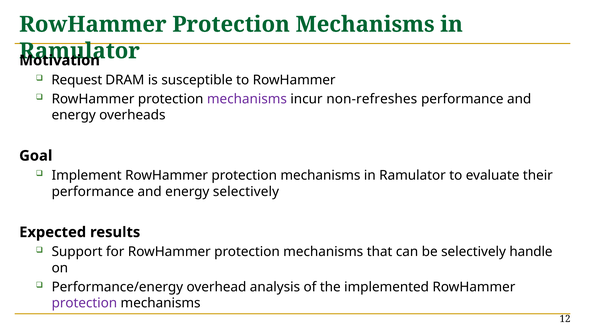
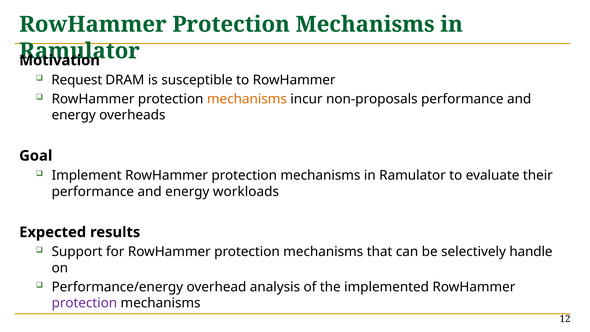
mechanisms at (247, 99) colour: purple -> orange
non-refreshes: non-refreshes -> non-proposals
energy selectively: selectively -> workloads
